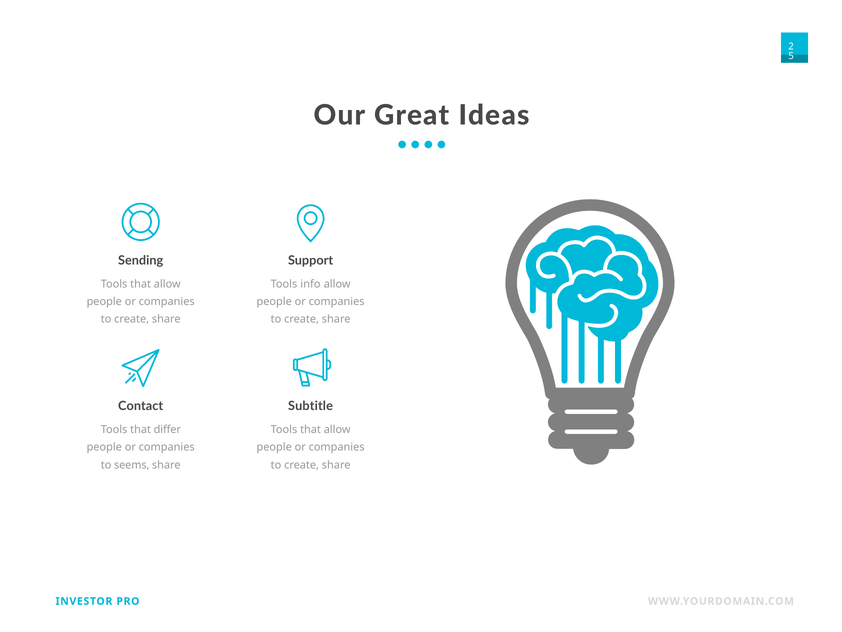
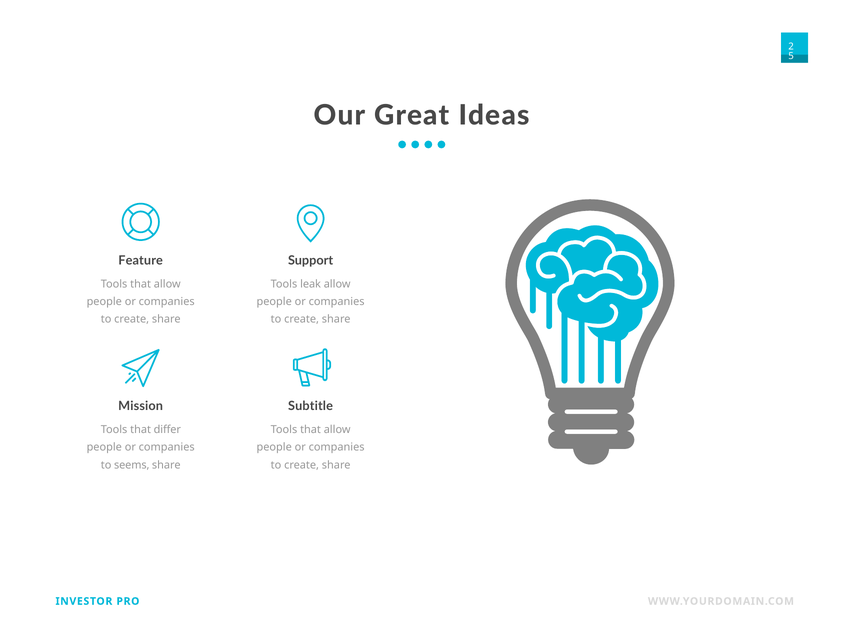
Sending: Sending -> Feature
info: info -> leak
Contact: Contact -> Mission
